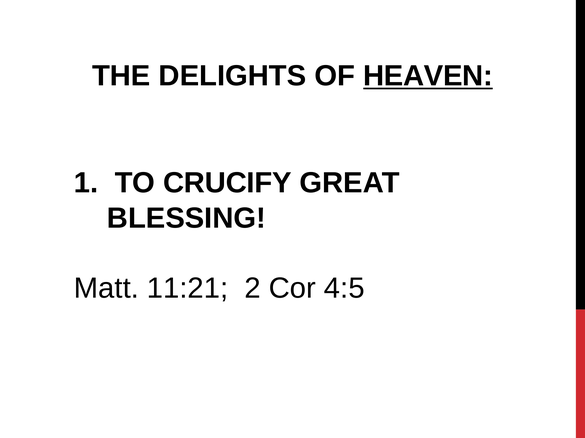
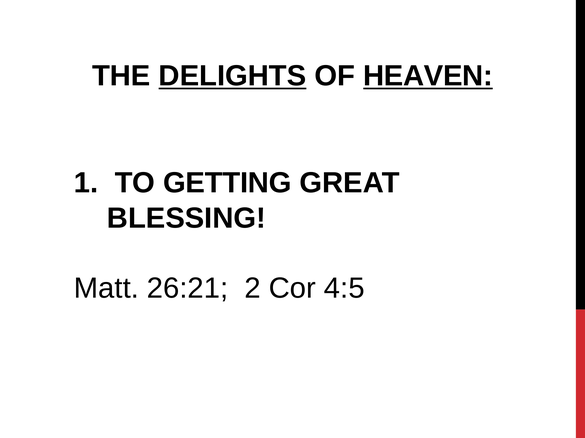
DELIGHTS underline: none -> present
CRUCIFY: CRUCIFY -> GETTING
11:21: 11:21 -> 26:21
